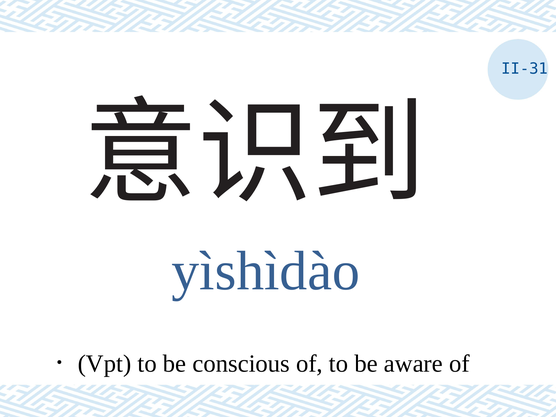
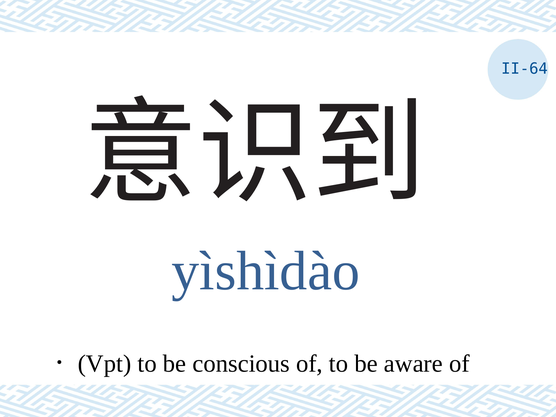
II-31: II-31 -> II-64
